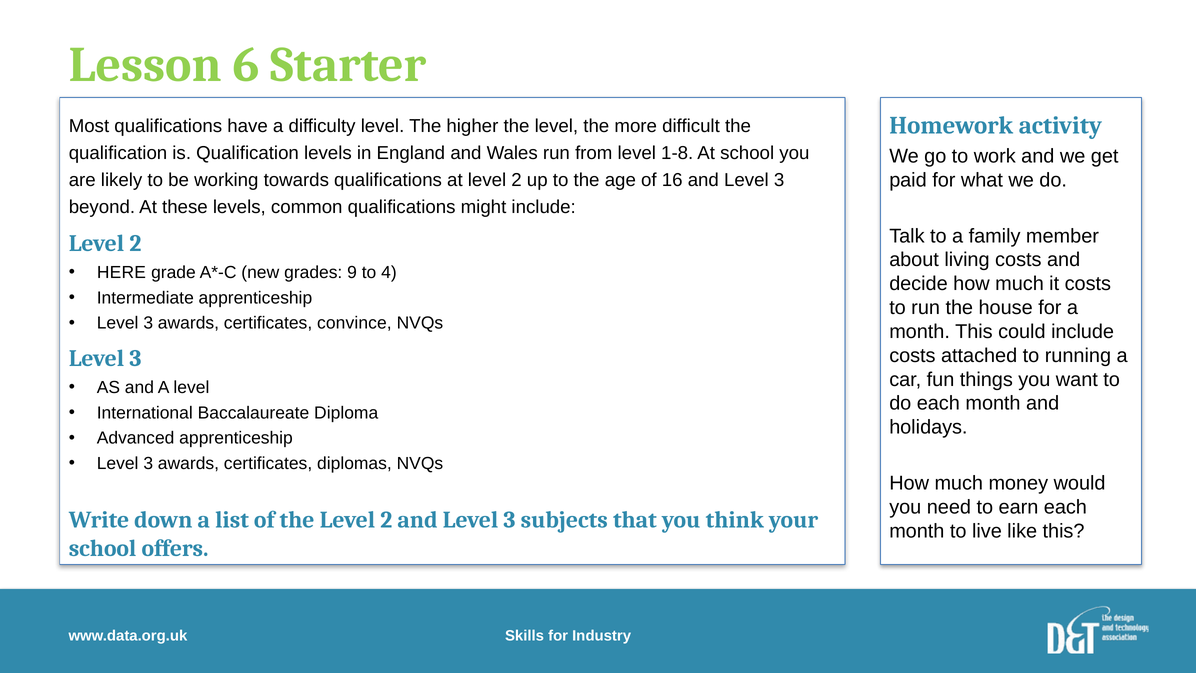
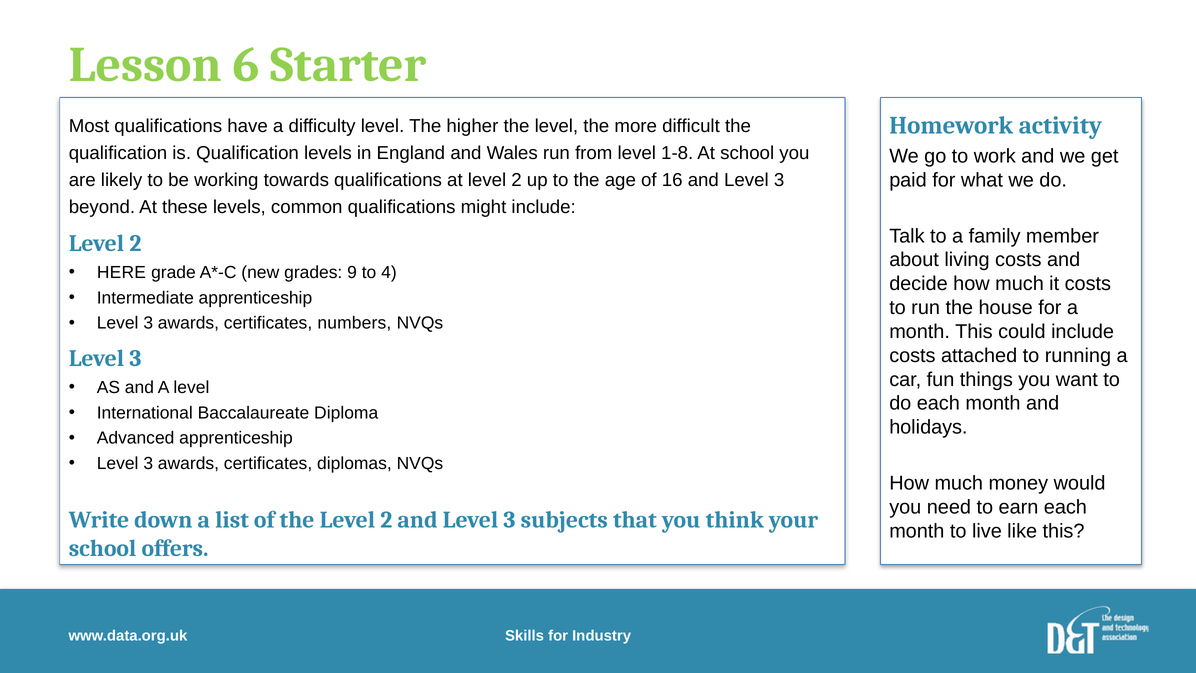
convince: convince -> numbers
